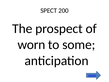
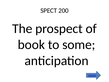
worn: worn -> book
